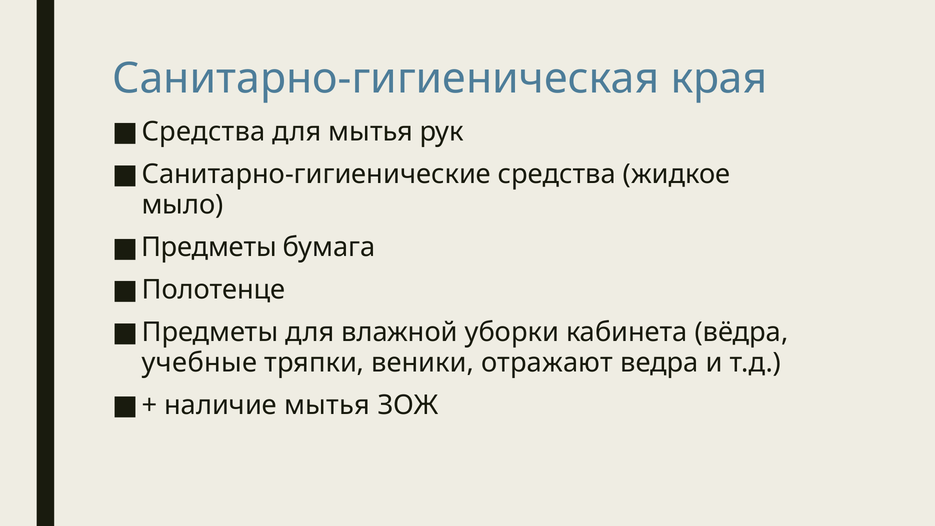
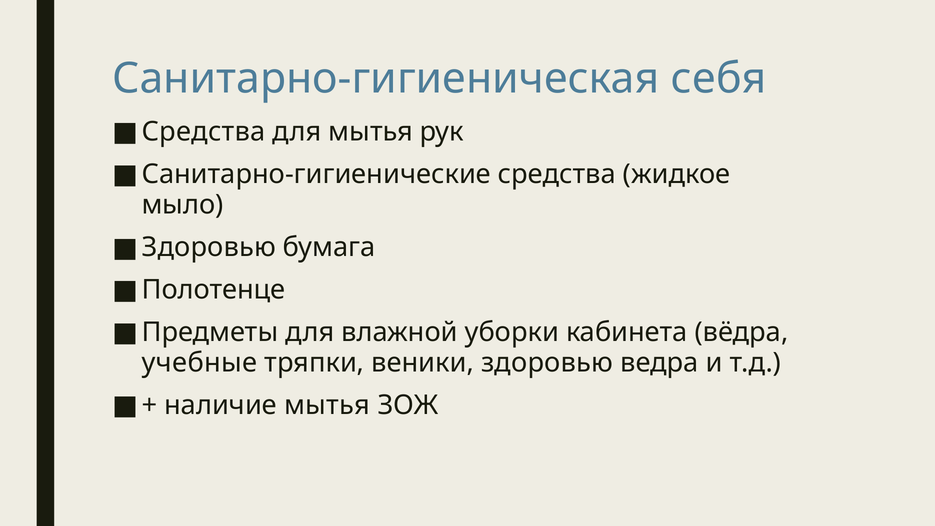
края: края -> себя
Предметы at (209, 247): Предметы -> Здоровью
веники отражают: отражают -> здоровью
